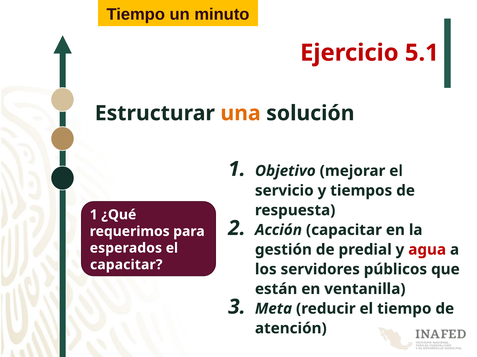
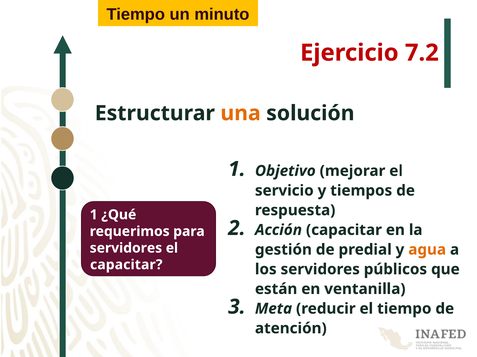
5.1: 5.1 -> 7.2
esperados at (126, 249): esperados -> servidores
agua colour: red -> orange
